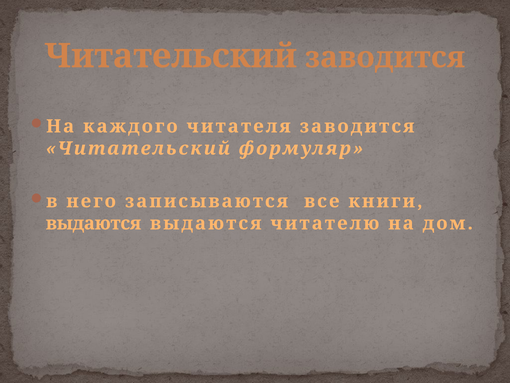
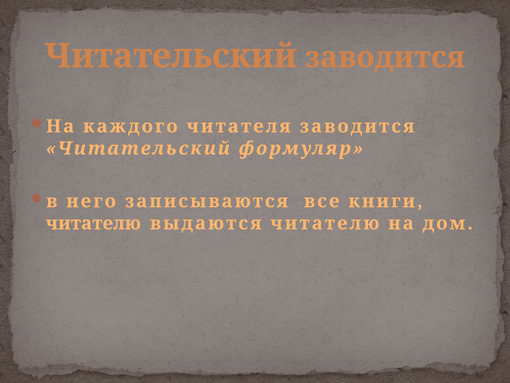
выдаются at (93, 223): выдаются -> читателю
